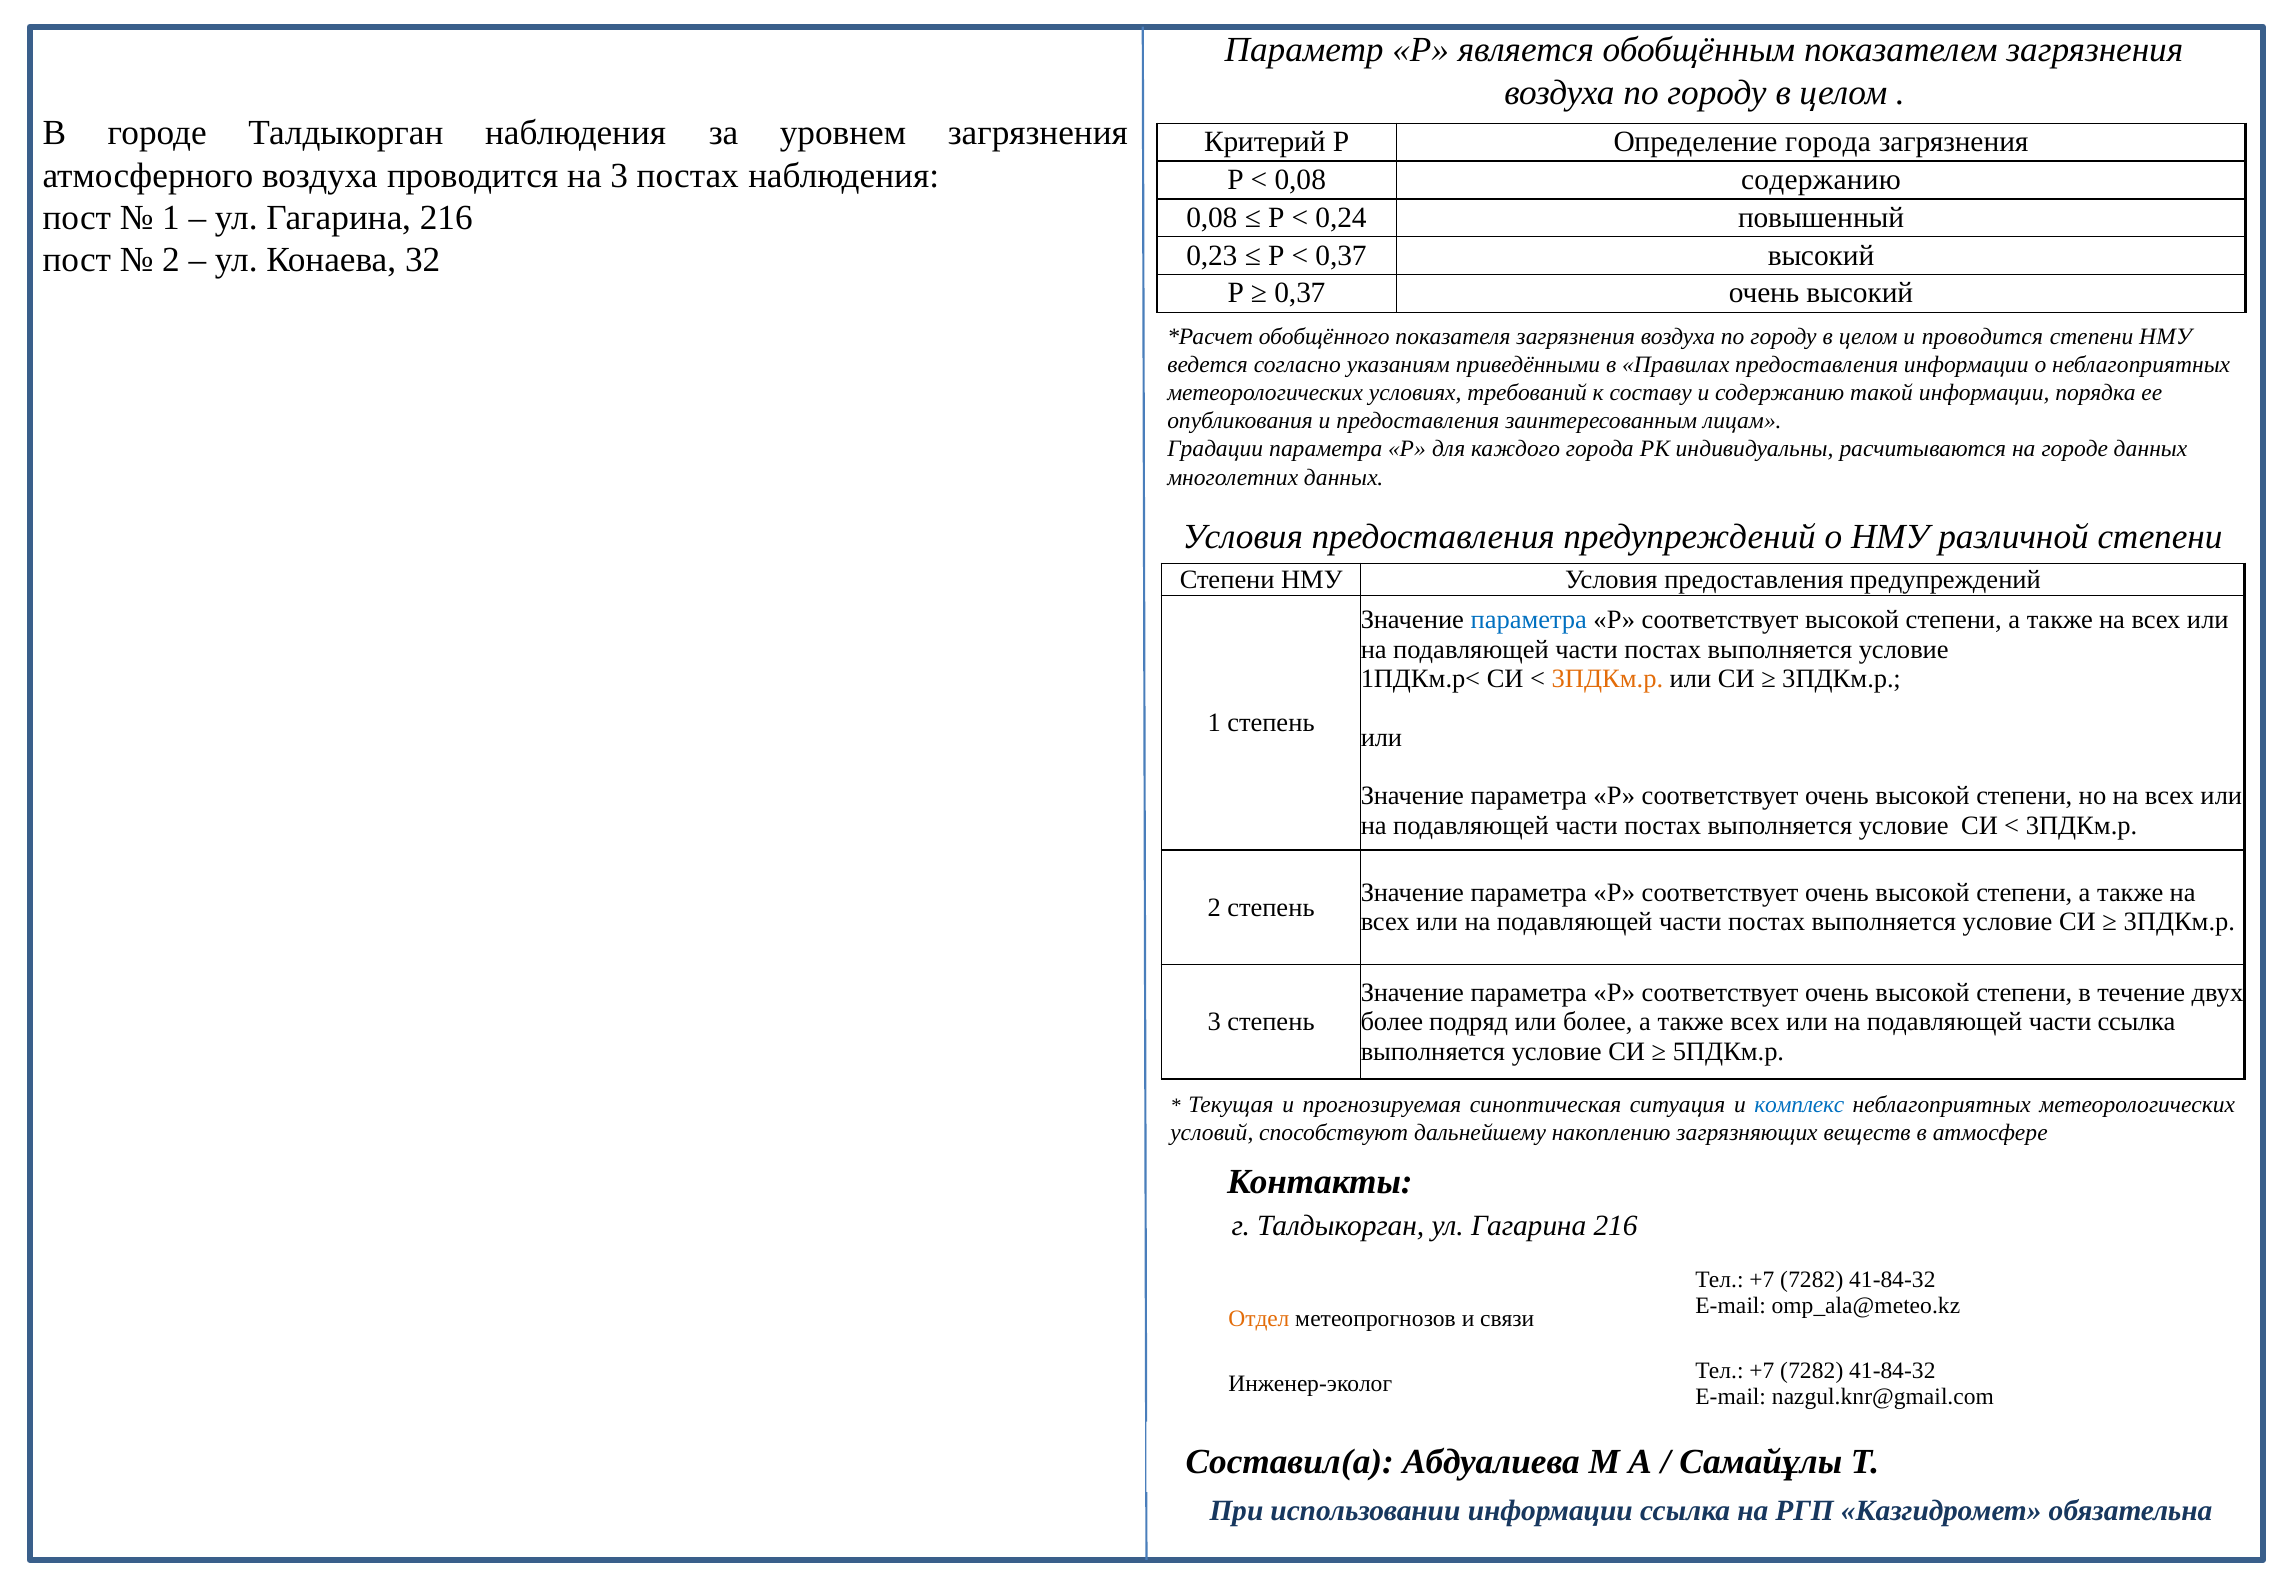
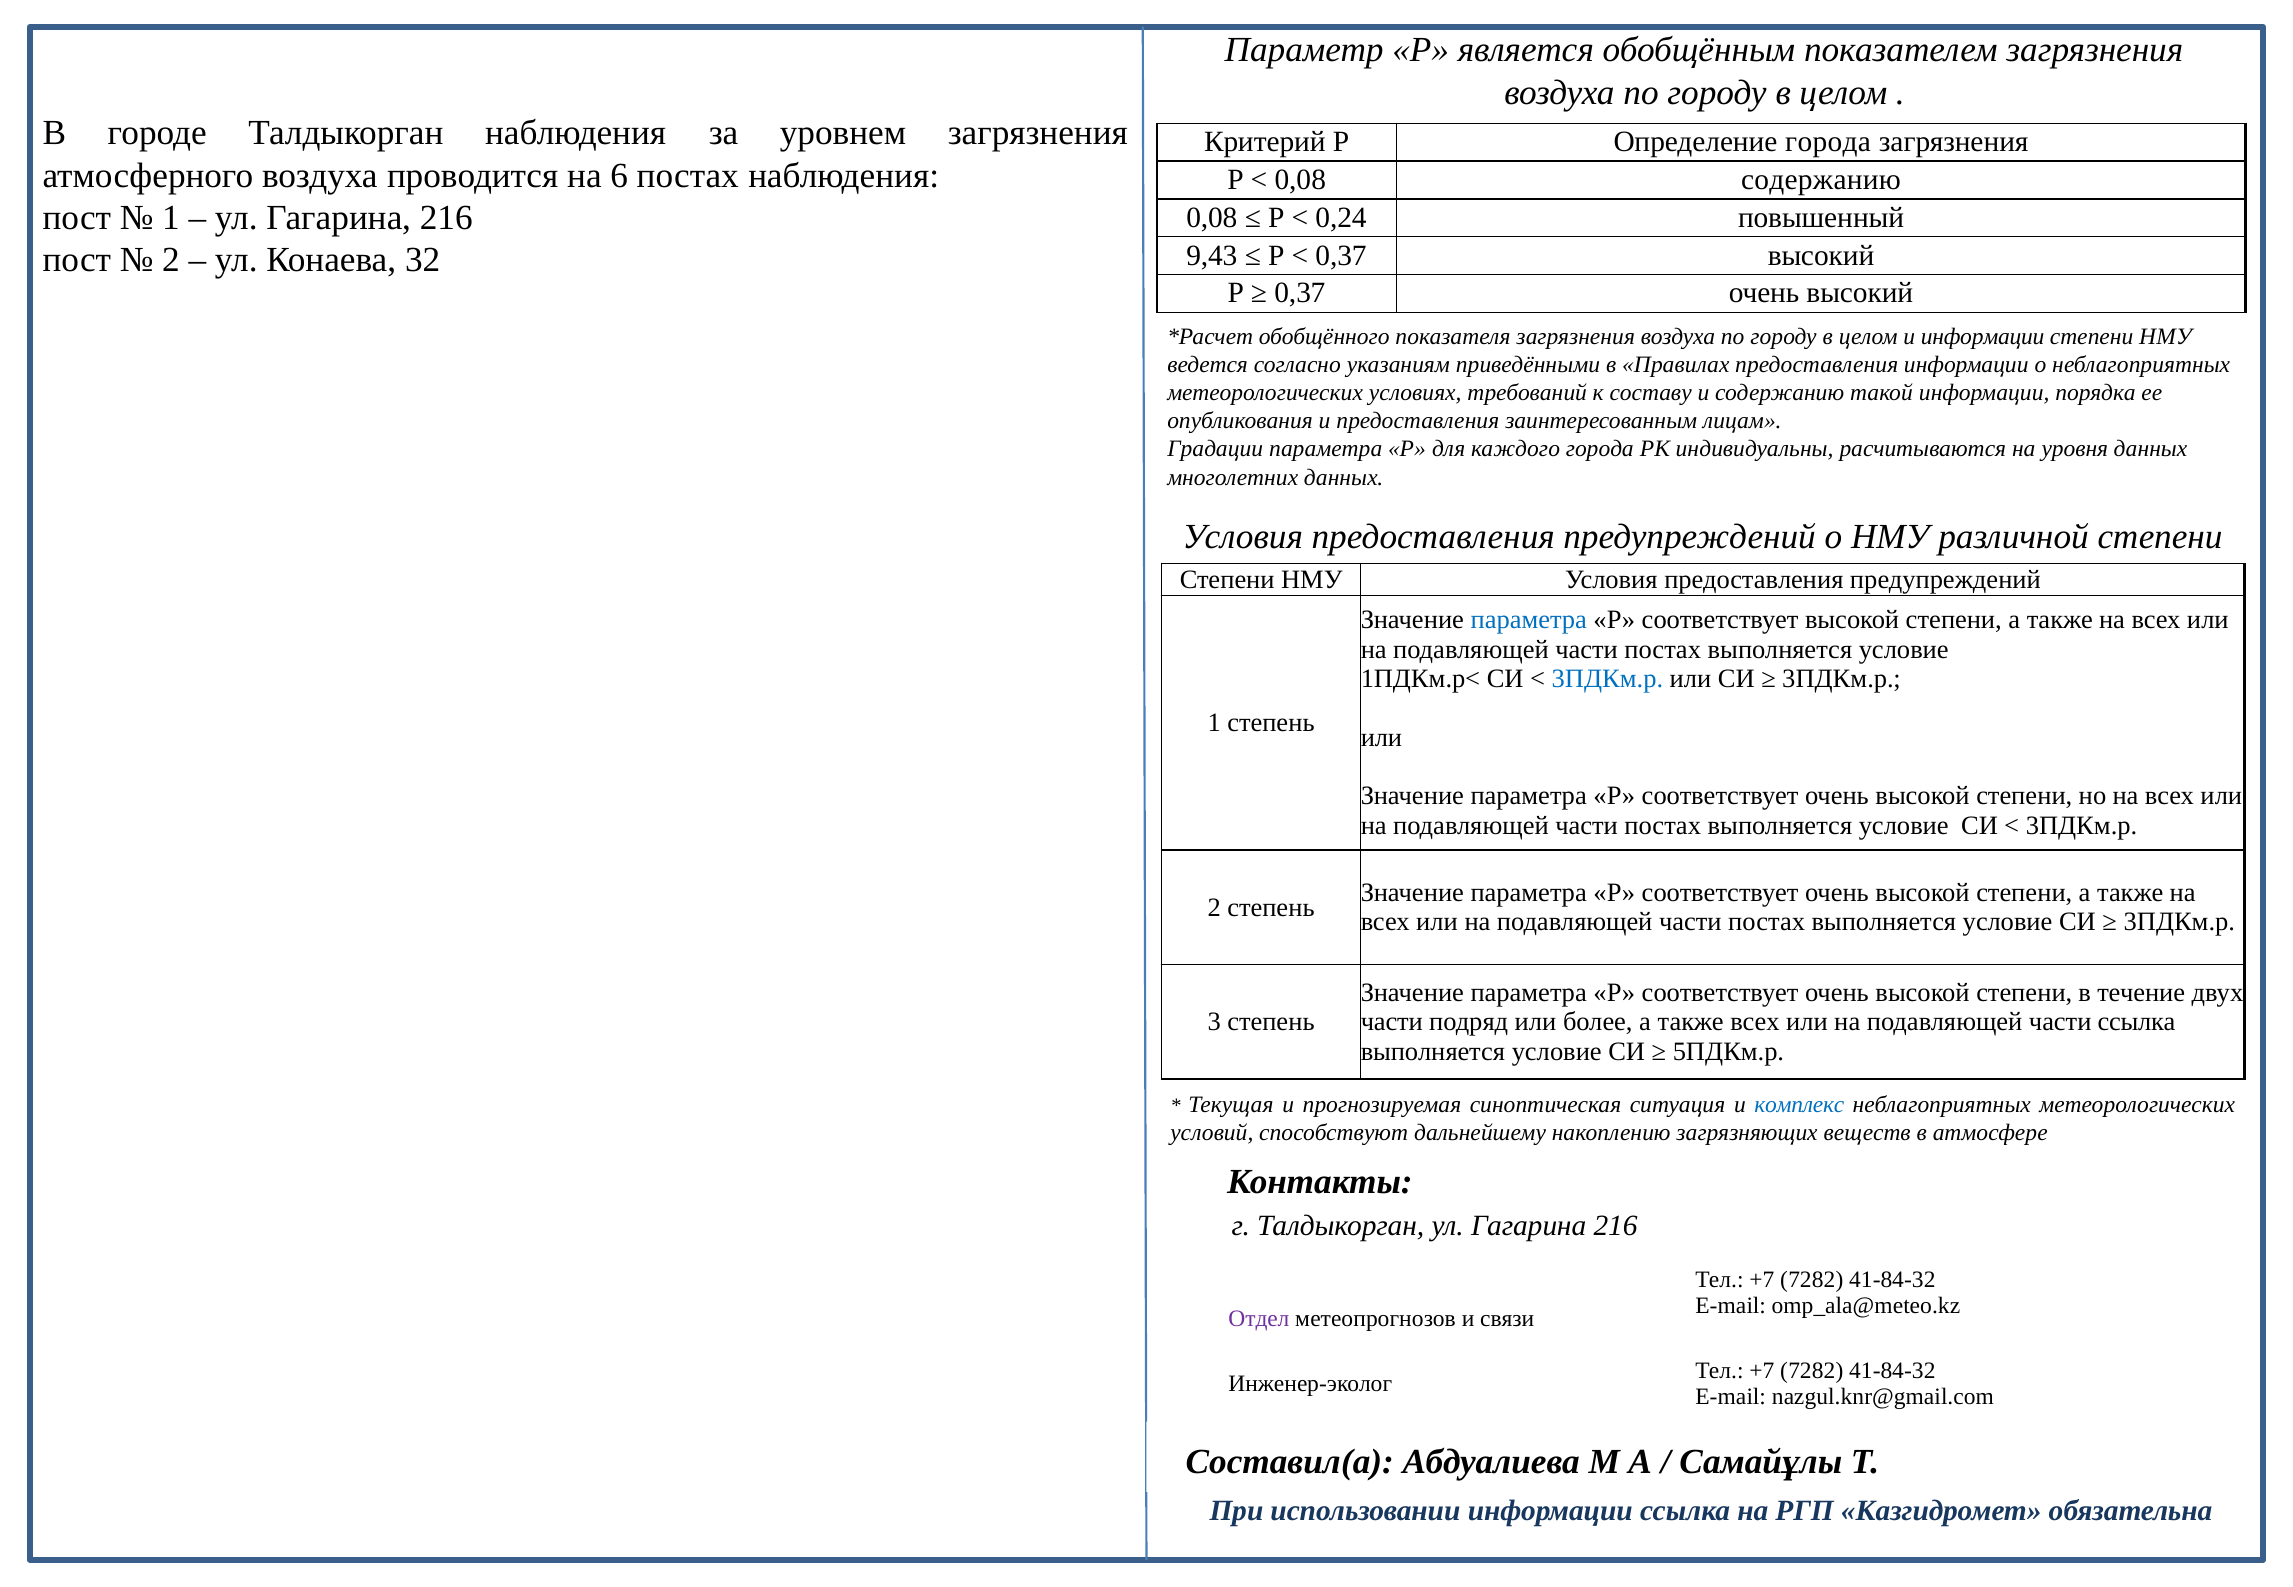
на 3: 3 -> 6
0,23: 0,23 -> 9,43
и проводится: проводится -> информации
на городе: городе -> уровня
3ПДКм.р at (1607, 679) colour: orange -> blue
более at (1392, 1022): более -> части
Отдел colour: orange -> purple
